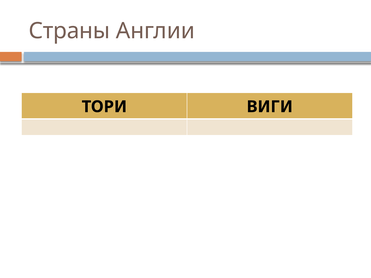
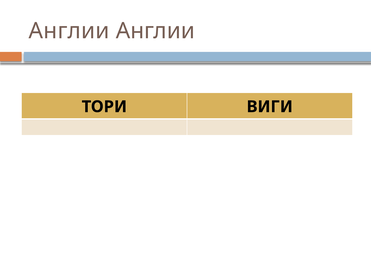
Страны at (69, 31): Страны -> Англии
